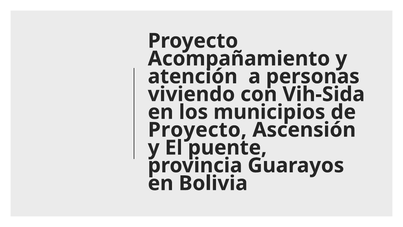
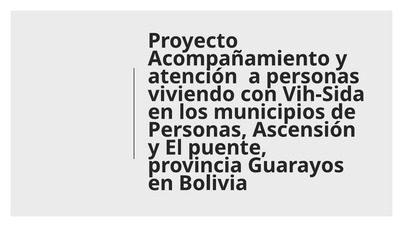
Proyecto at (197, 130): Proyecto -> Personas
